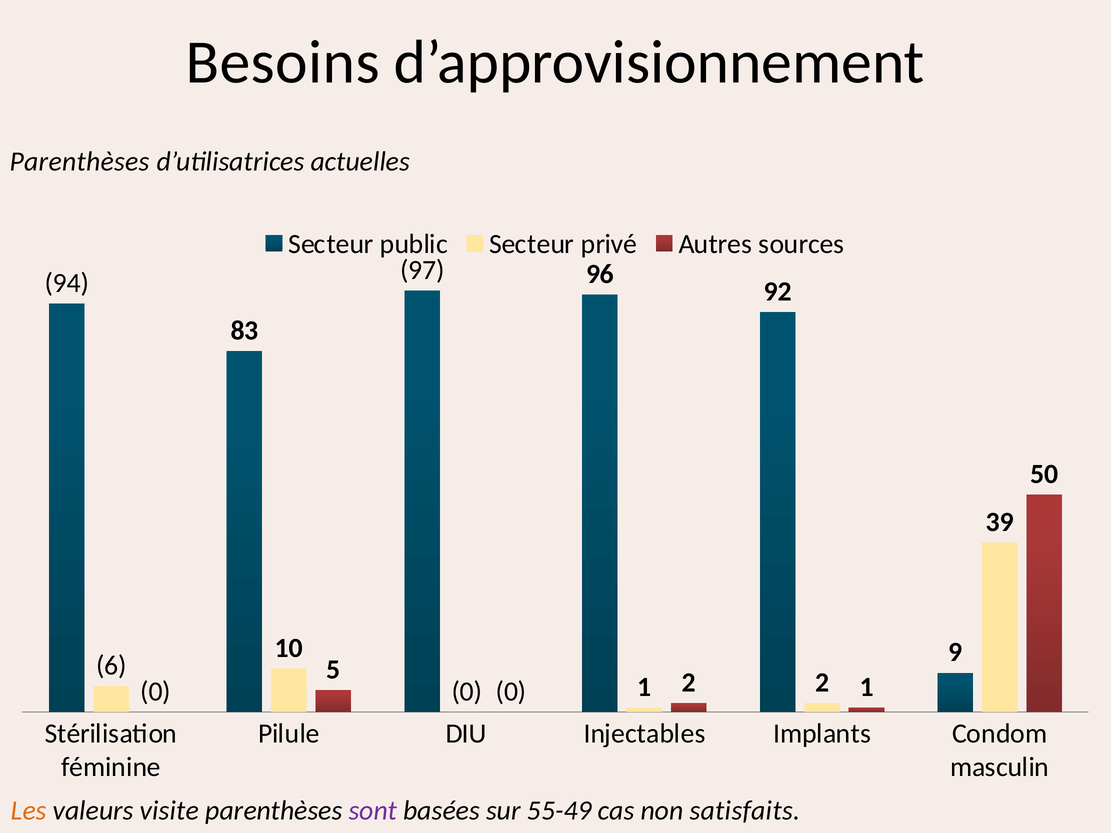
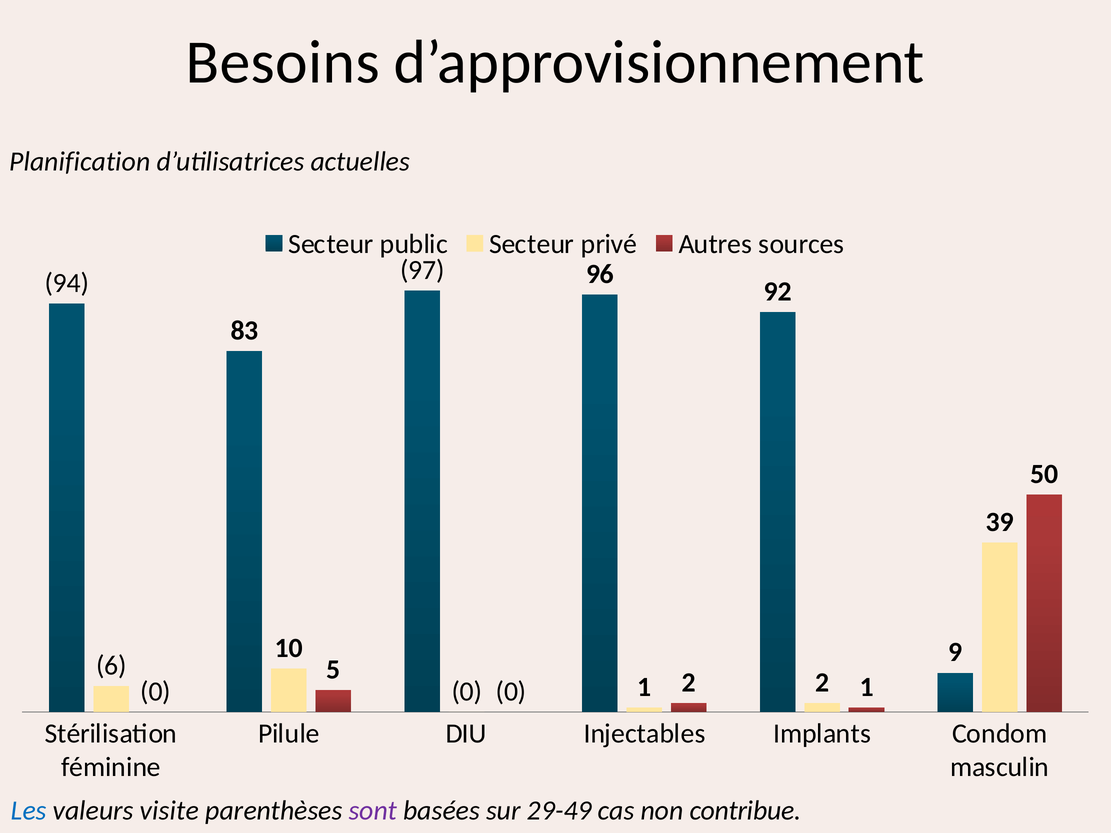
Parenthèses at (80, 162): Parenthèses -> Planification
Les colour: orange -> blue
55-49: 55-49 -> 29-49
satisfaits: satisfaits -> contribue
